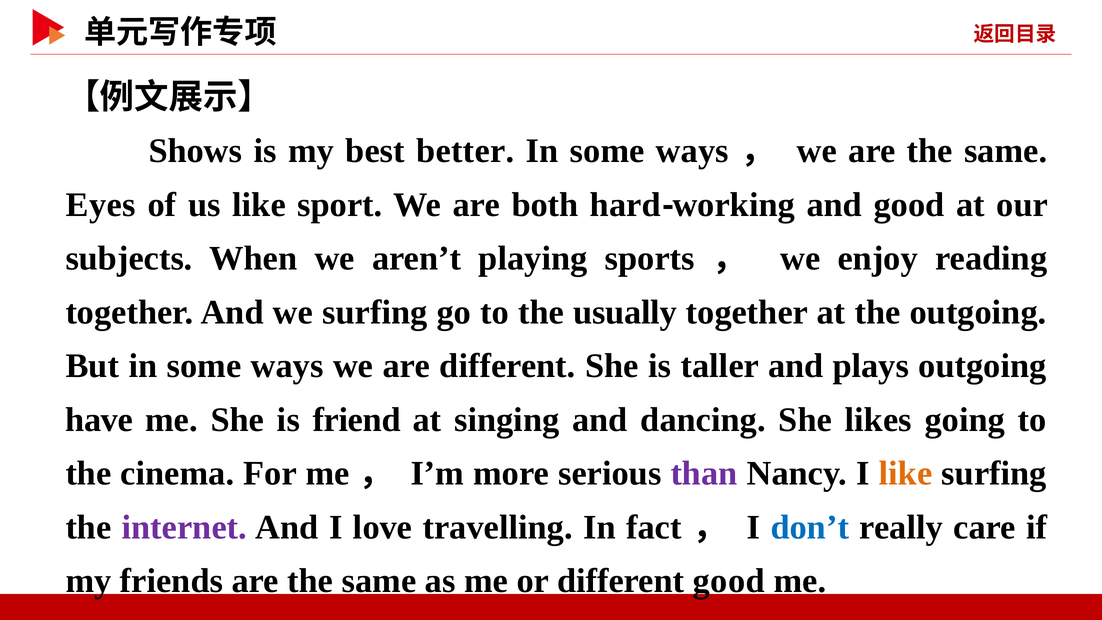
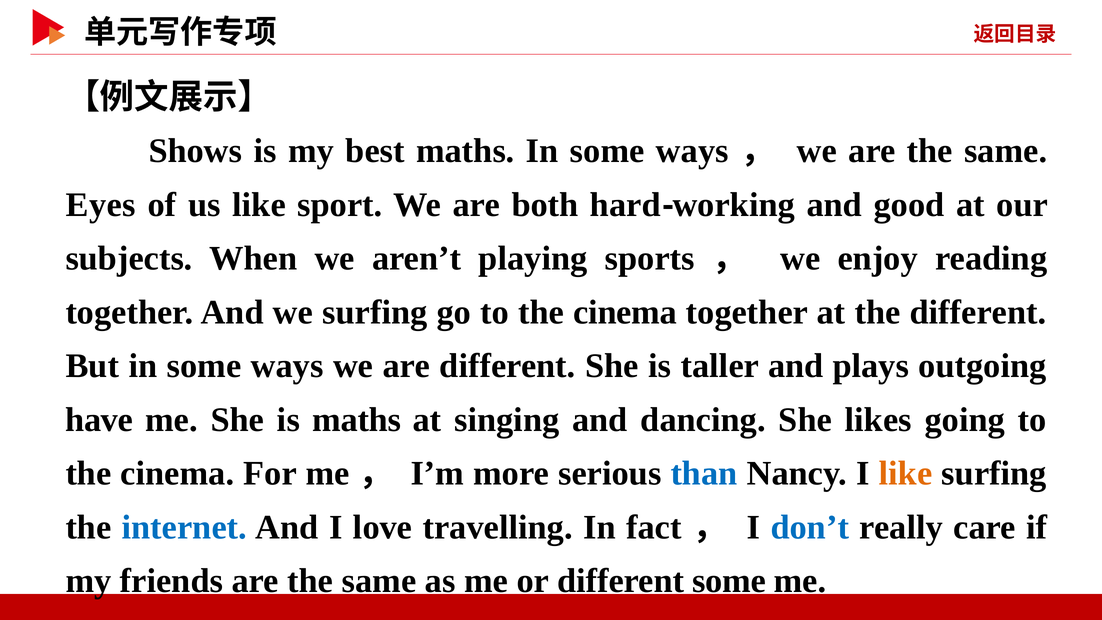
best better: better -> maths
go to the usually: usually -> cinema
the outgoing: outgoing -> different
is friend: friend -> maths
than colour: purple -> blue
internet colour: purple -> blue
different good: good -> some
